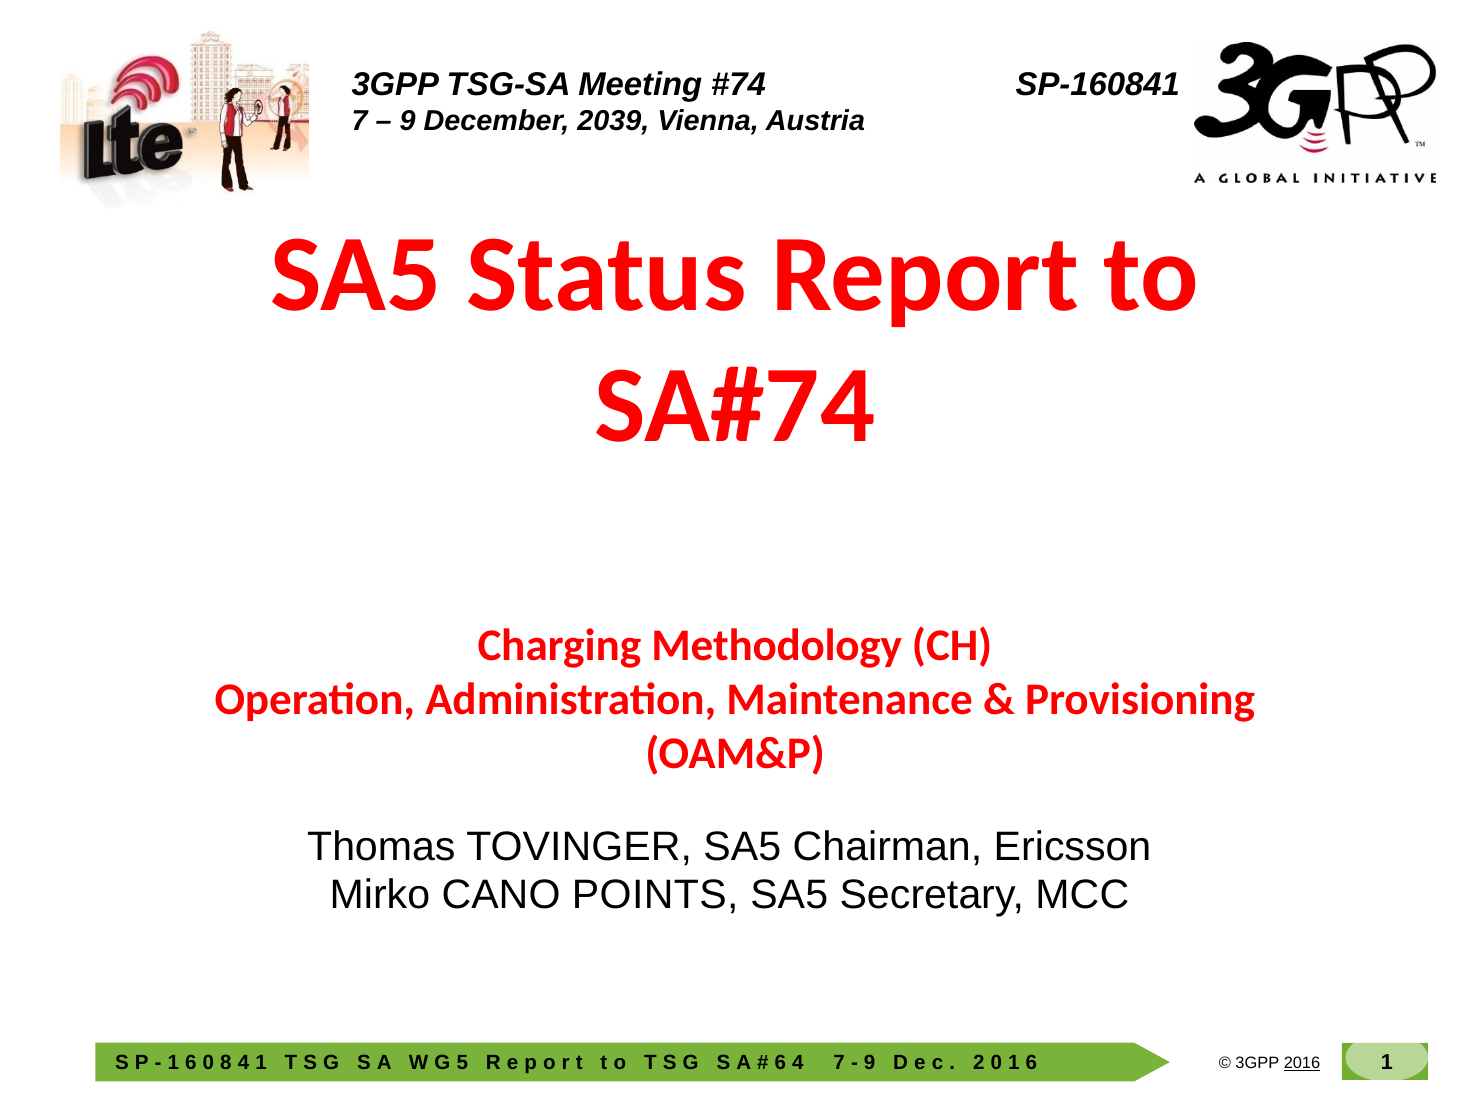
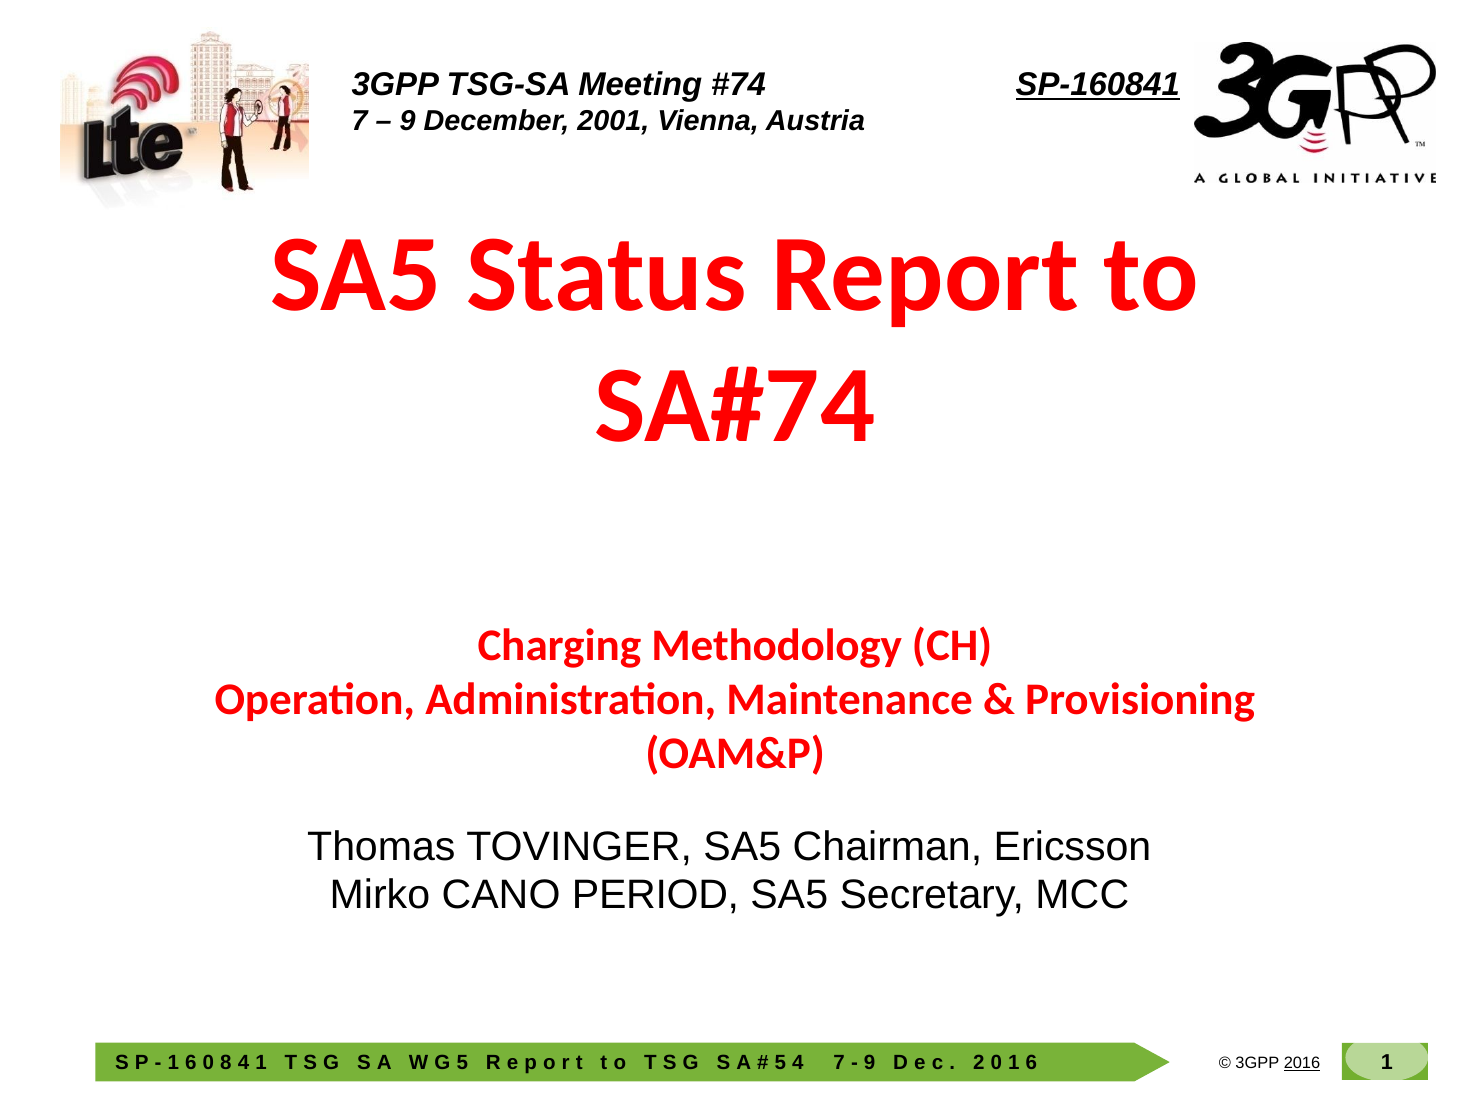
SP-160841 underline: none -> present
2039: 2039 -> 2001
POINTS: POINTS -> PERIOD
6 at (780, 1063): 6 -> 5
